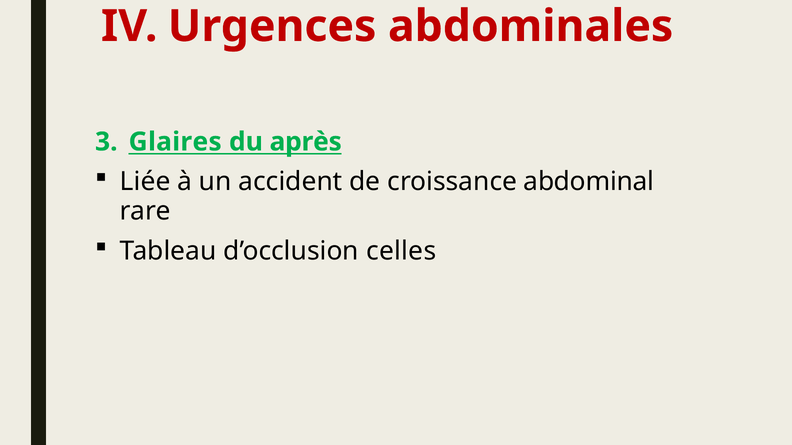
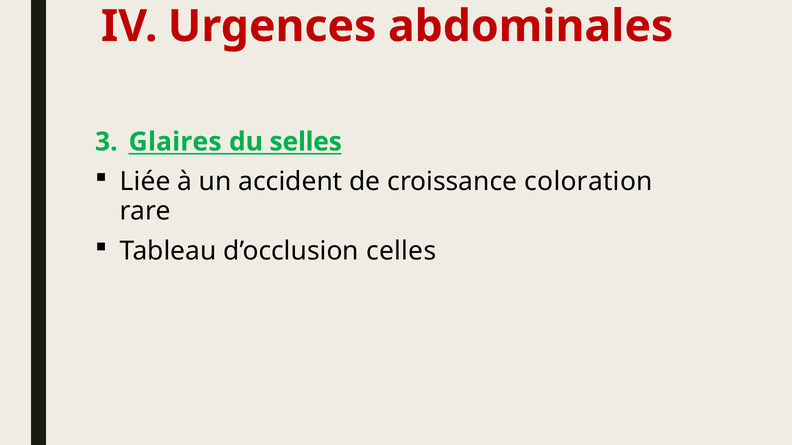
après: après -> selles
abdominal: abdominal -> coloration
